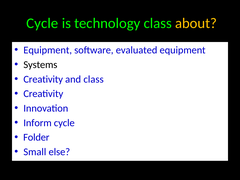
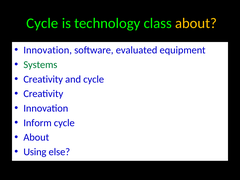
Equipment at (48, 50): Equipment -> Innovation
Systems colour: black -> green
and class: class -> cycle
Folder at (36, 137): Folder -> About
Small: Small -> Using
